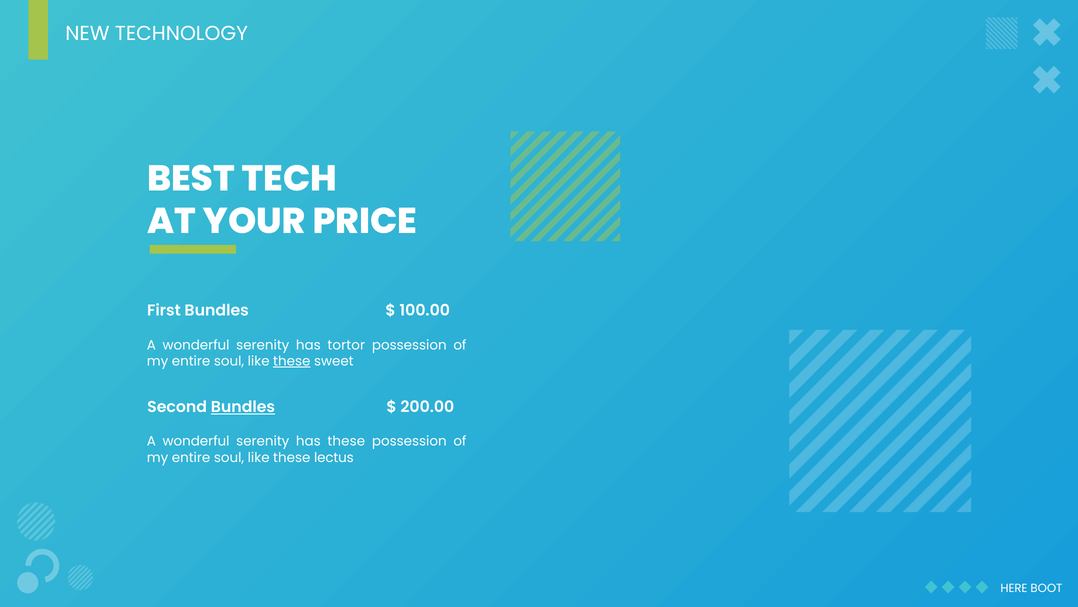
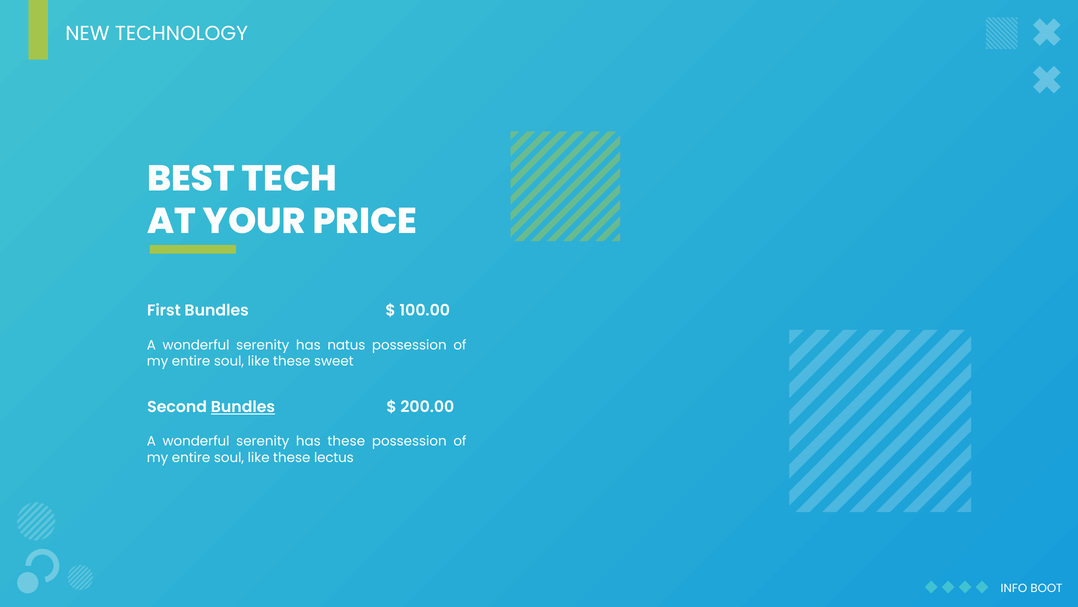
tortor: tortor -> natus
these at (292, 361) underline: present -> none
HERE: HERE -> INFO
